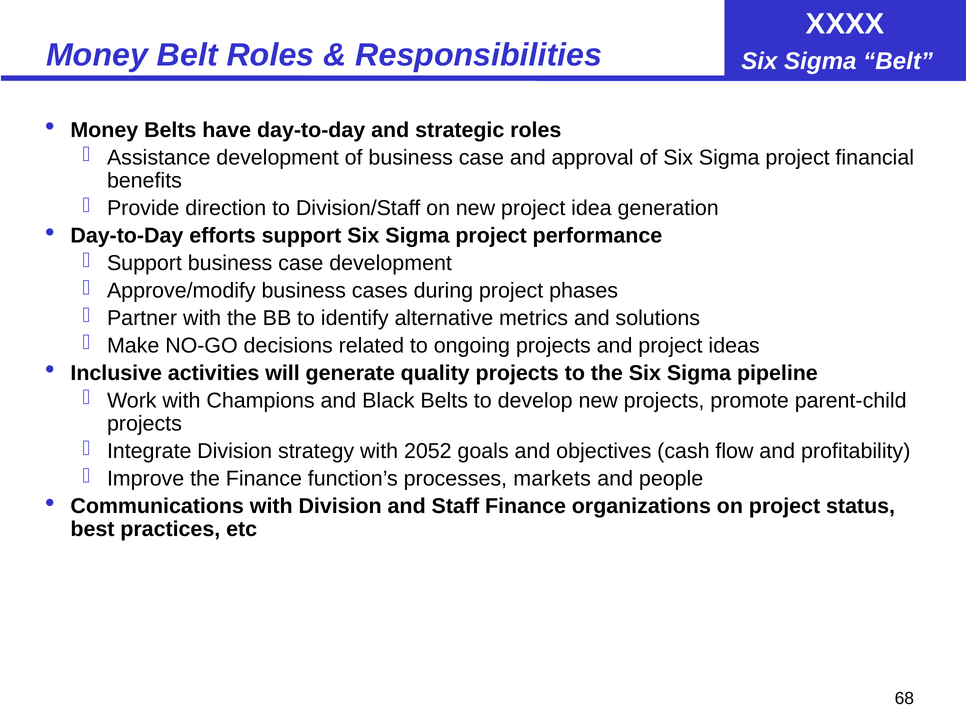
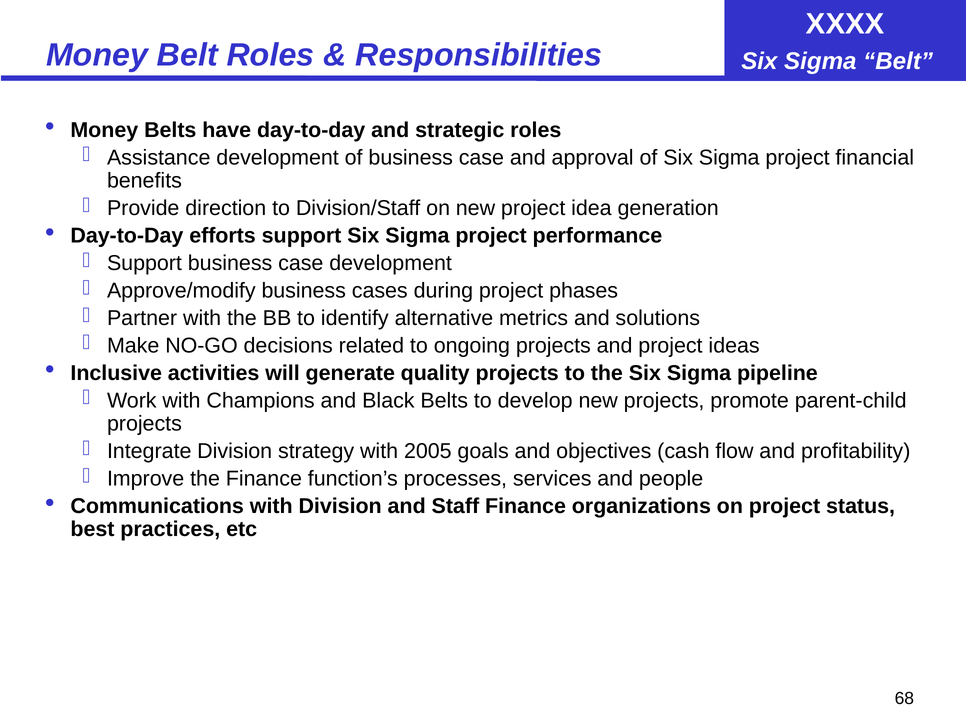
2052: 2052 -> 2005
markets: markets -> services
